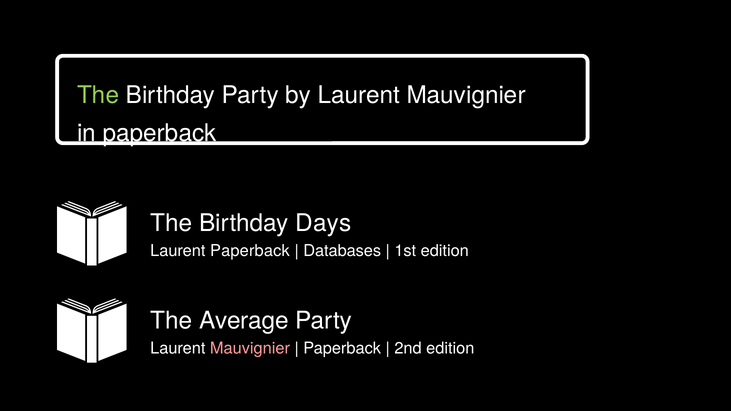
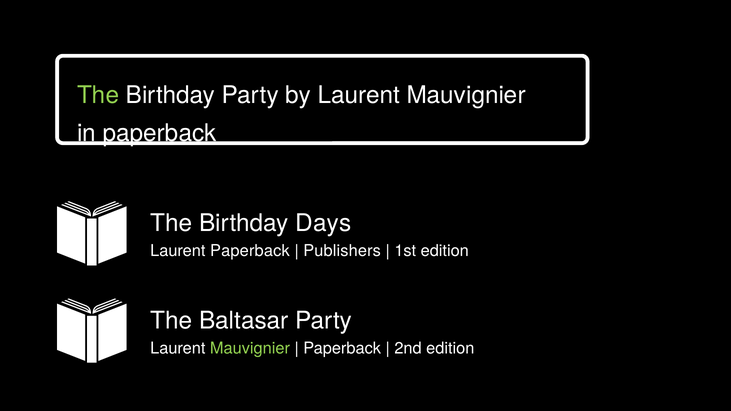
Databases: Databases -> Publishers
Average: Average -> Baltasar
Mauvignier at (250, 349) colour: pink -> light green
